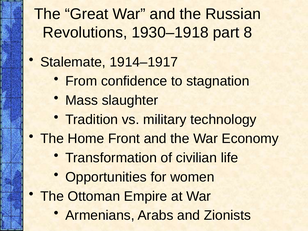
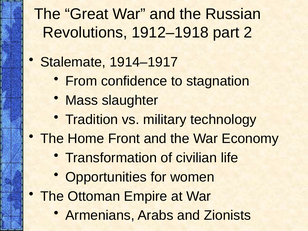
1930–1918: 1930–1918 -> 1912–1918
8: 8 -> 2
